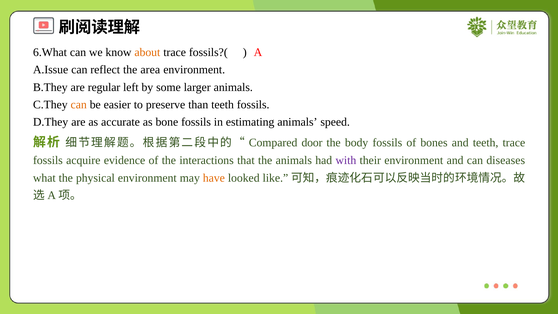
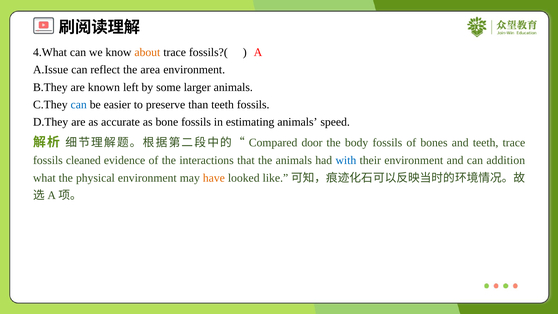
6.What: 6.What -> 4.What
regular: regular -> known
can at (79, 105) colour: orange -> blue
acquire: acquire -> cleaned
with colour: purple -> blue
diseases: diseases -> addition
